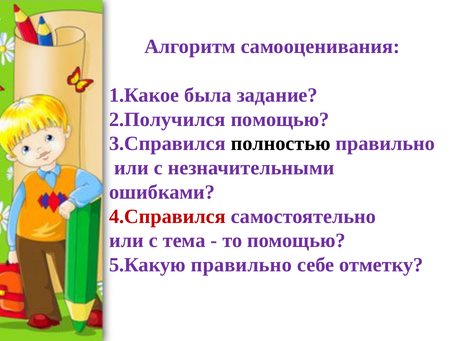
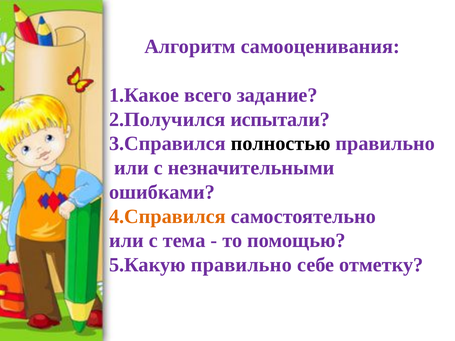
была: была -> всего
2.Получился помощью: помощью -> испытали
4.Справился colour: red -> orange
